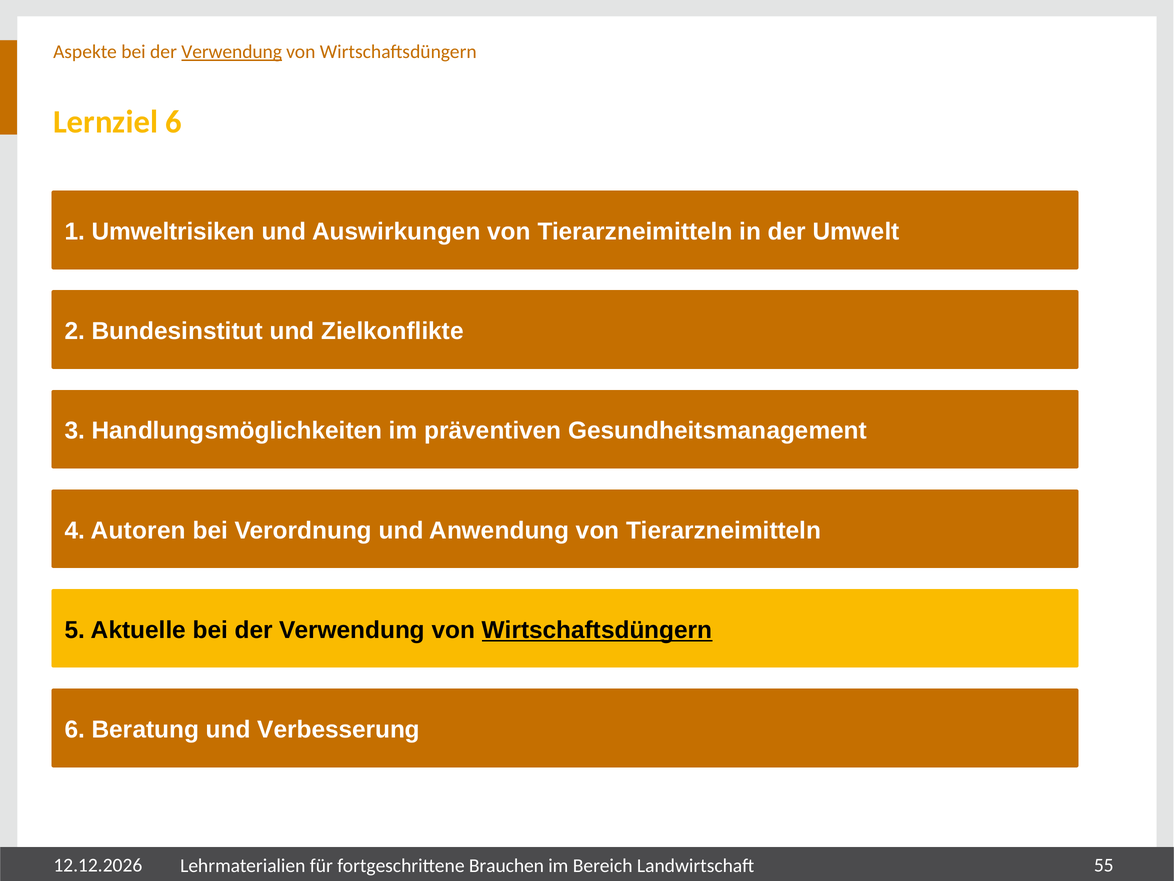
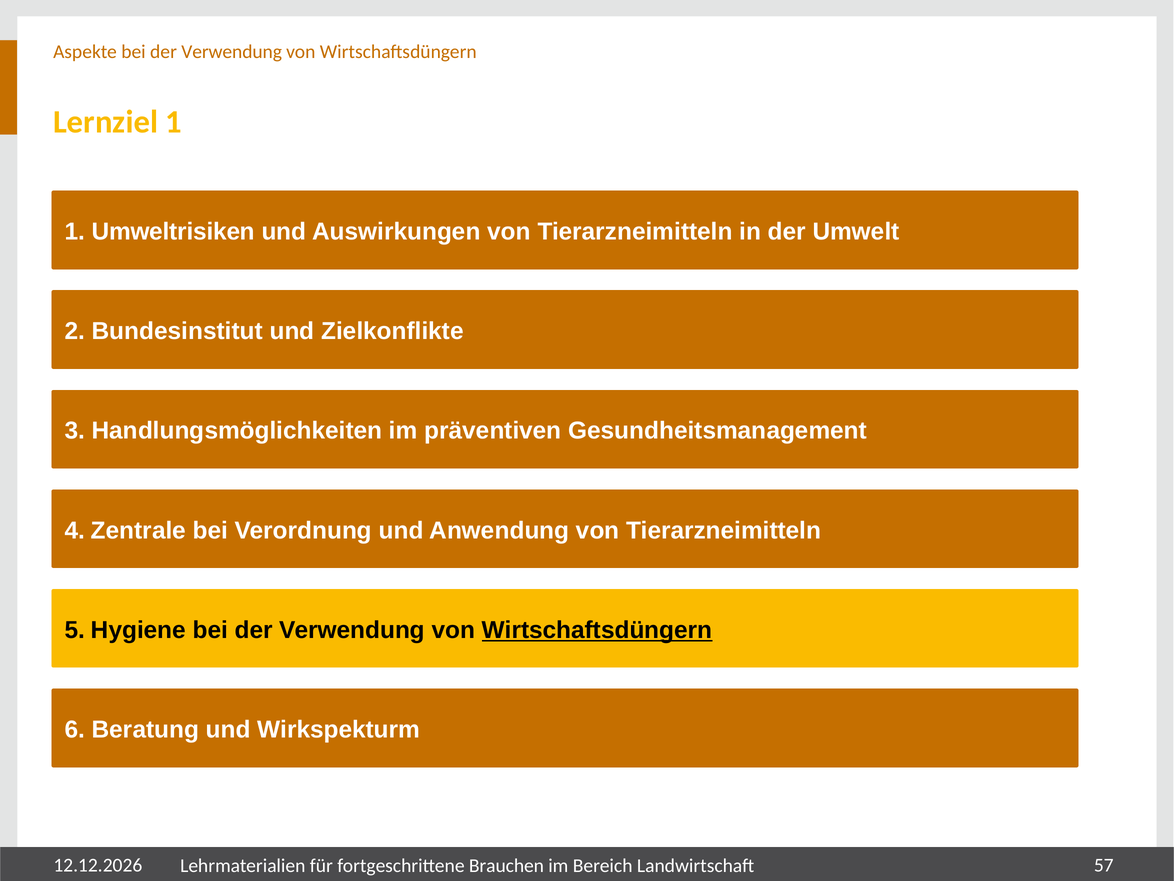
Verwendung at (232, 52) underline: present -> none
Lernziel 6: 6 -> 1
Autoren: Autoren -> Zentrale
Aktuelle: Aktuelle -> Hygiene
Verbesserung: Verbesserung -> Wirkspekturm
55: 55 -> 57
